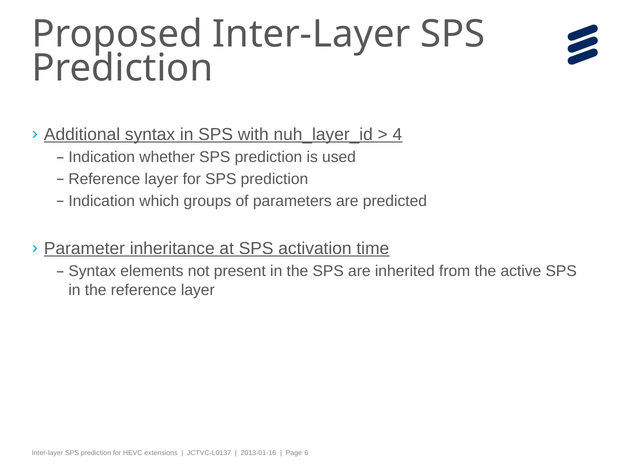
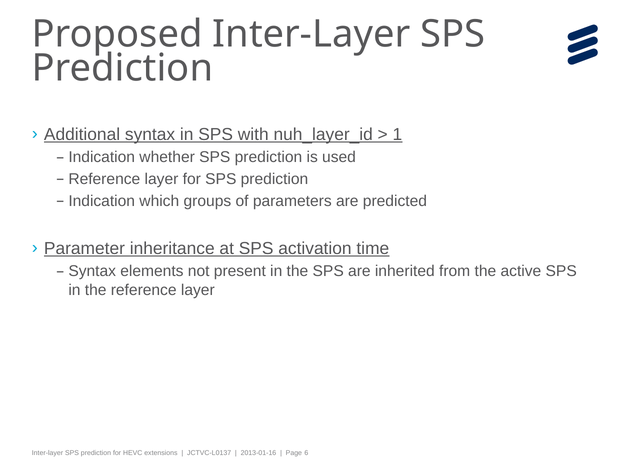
4: 4 -> 1
